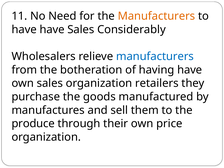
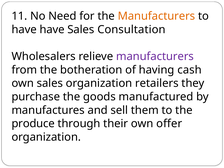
Considerably: Considerably -> Consultation
manufacturers at (155, 56) colour: blue -> purple
having have: have -> cash
price: price -> offer
